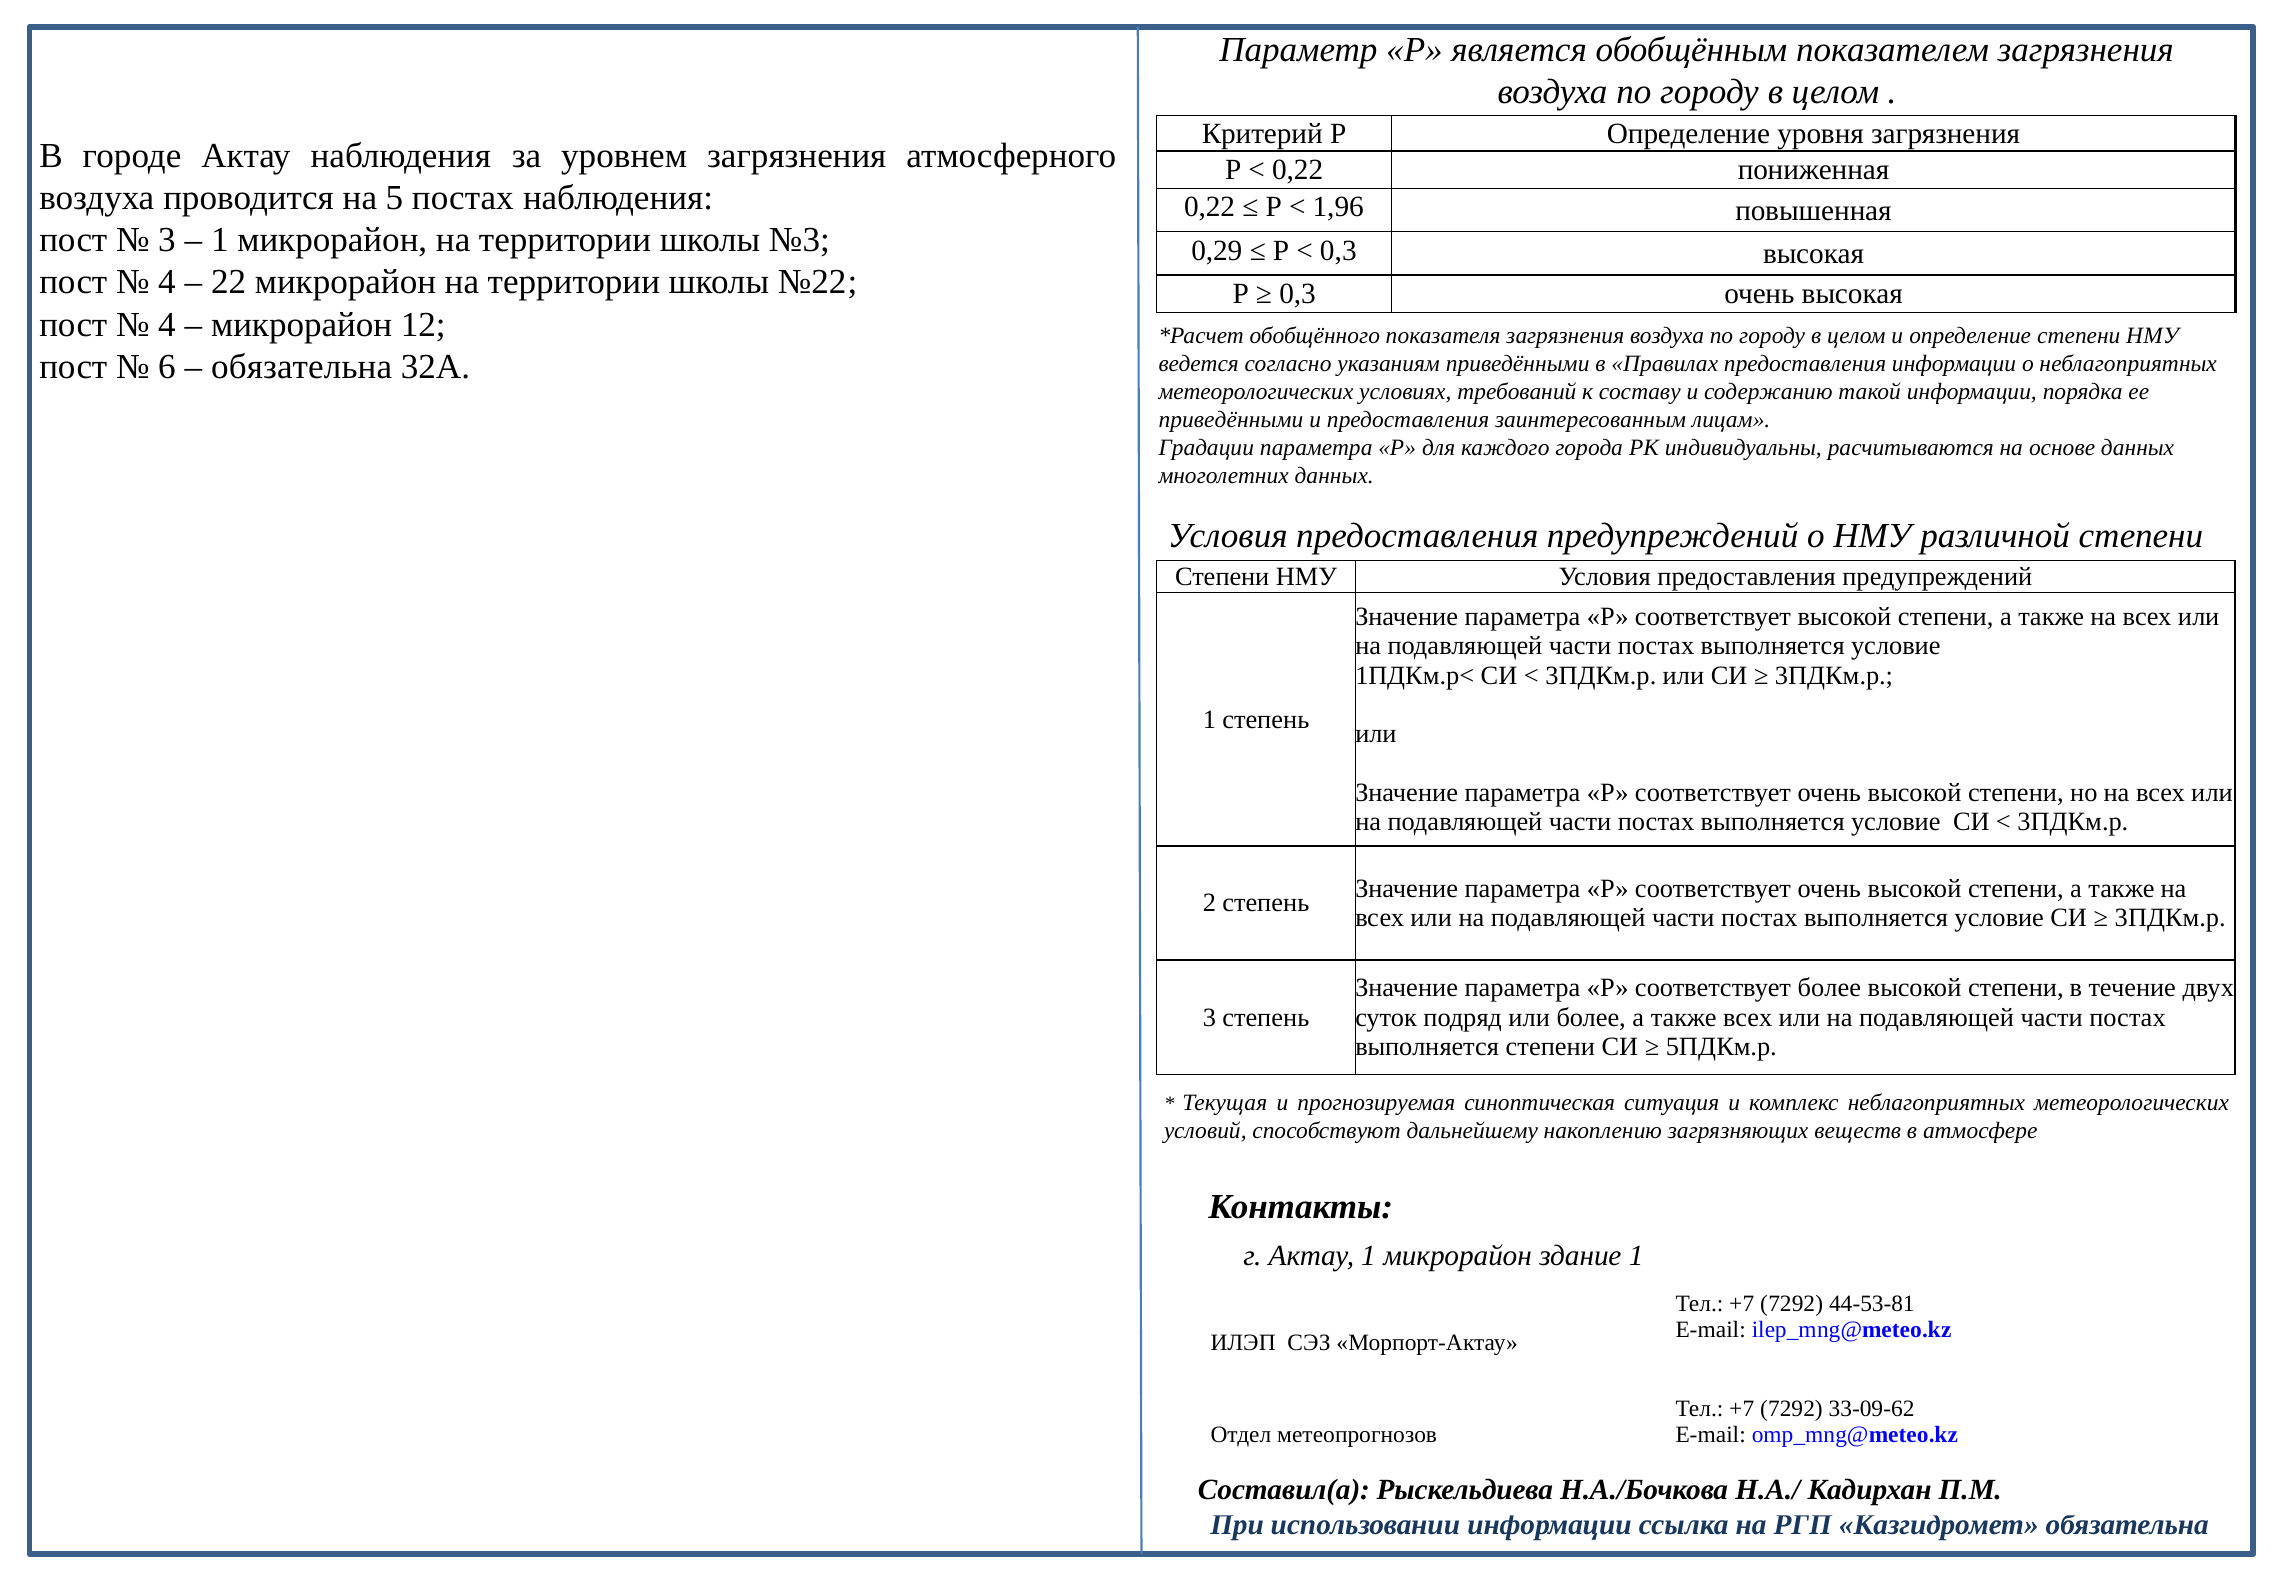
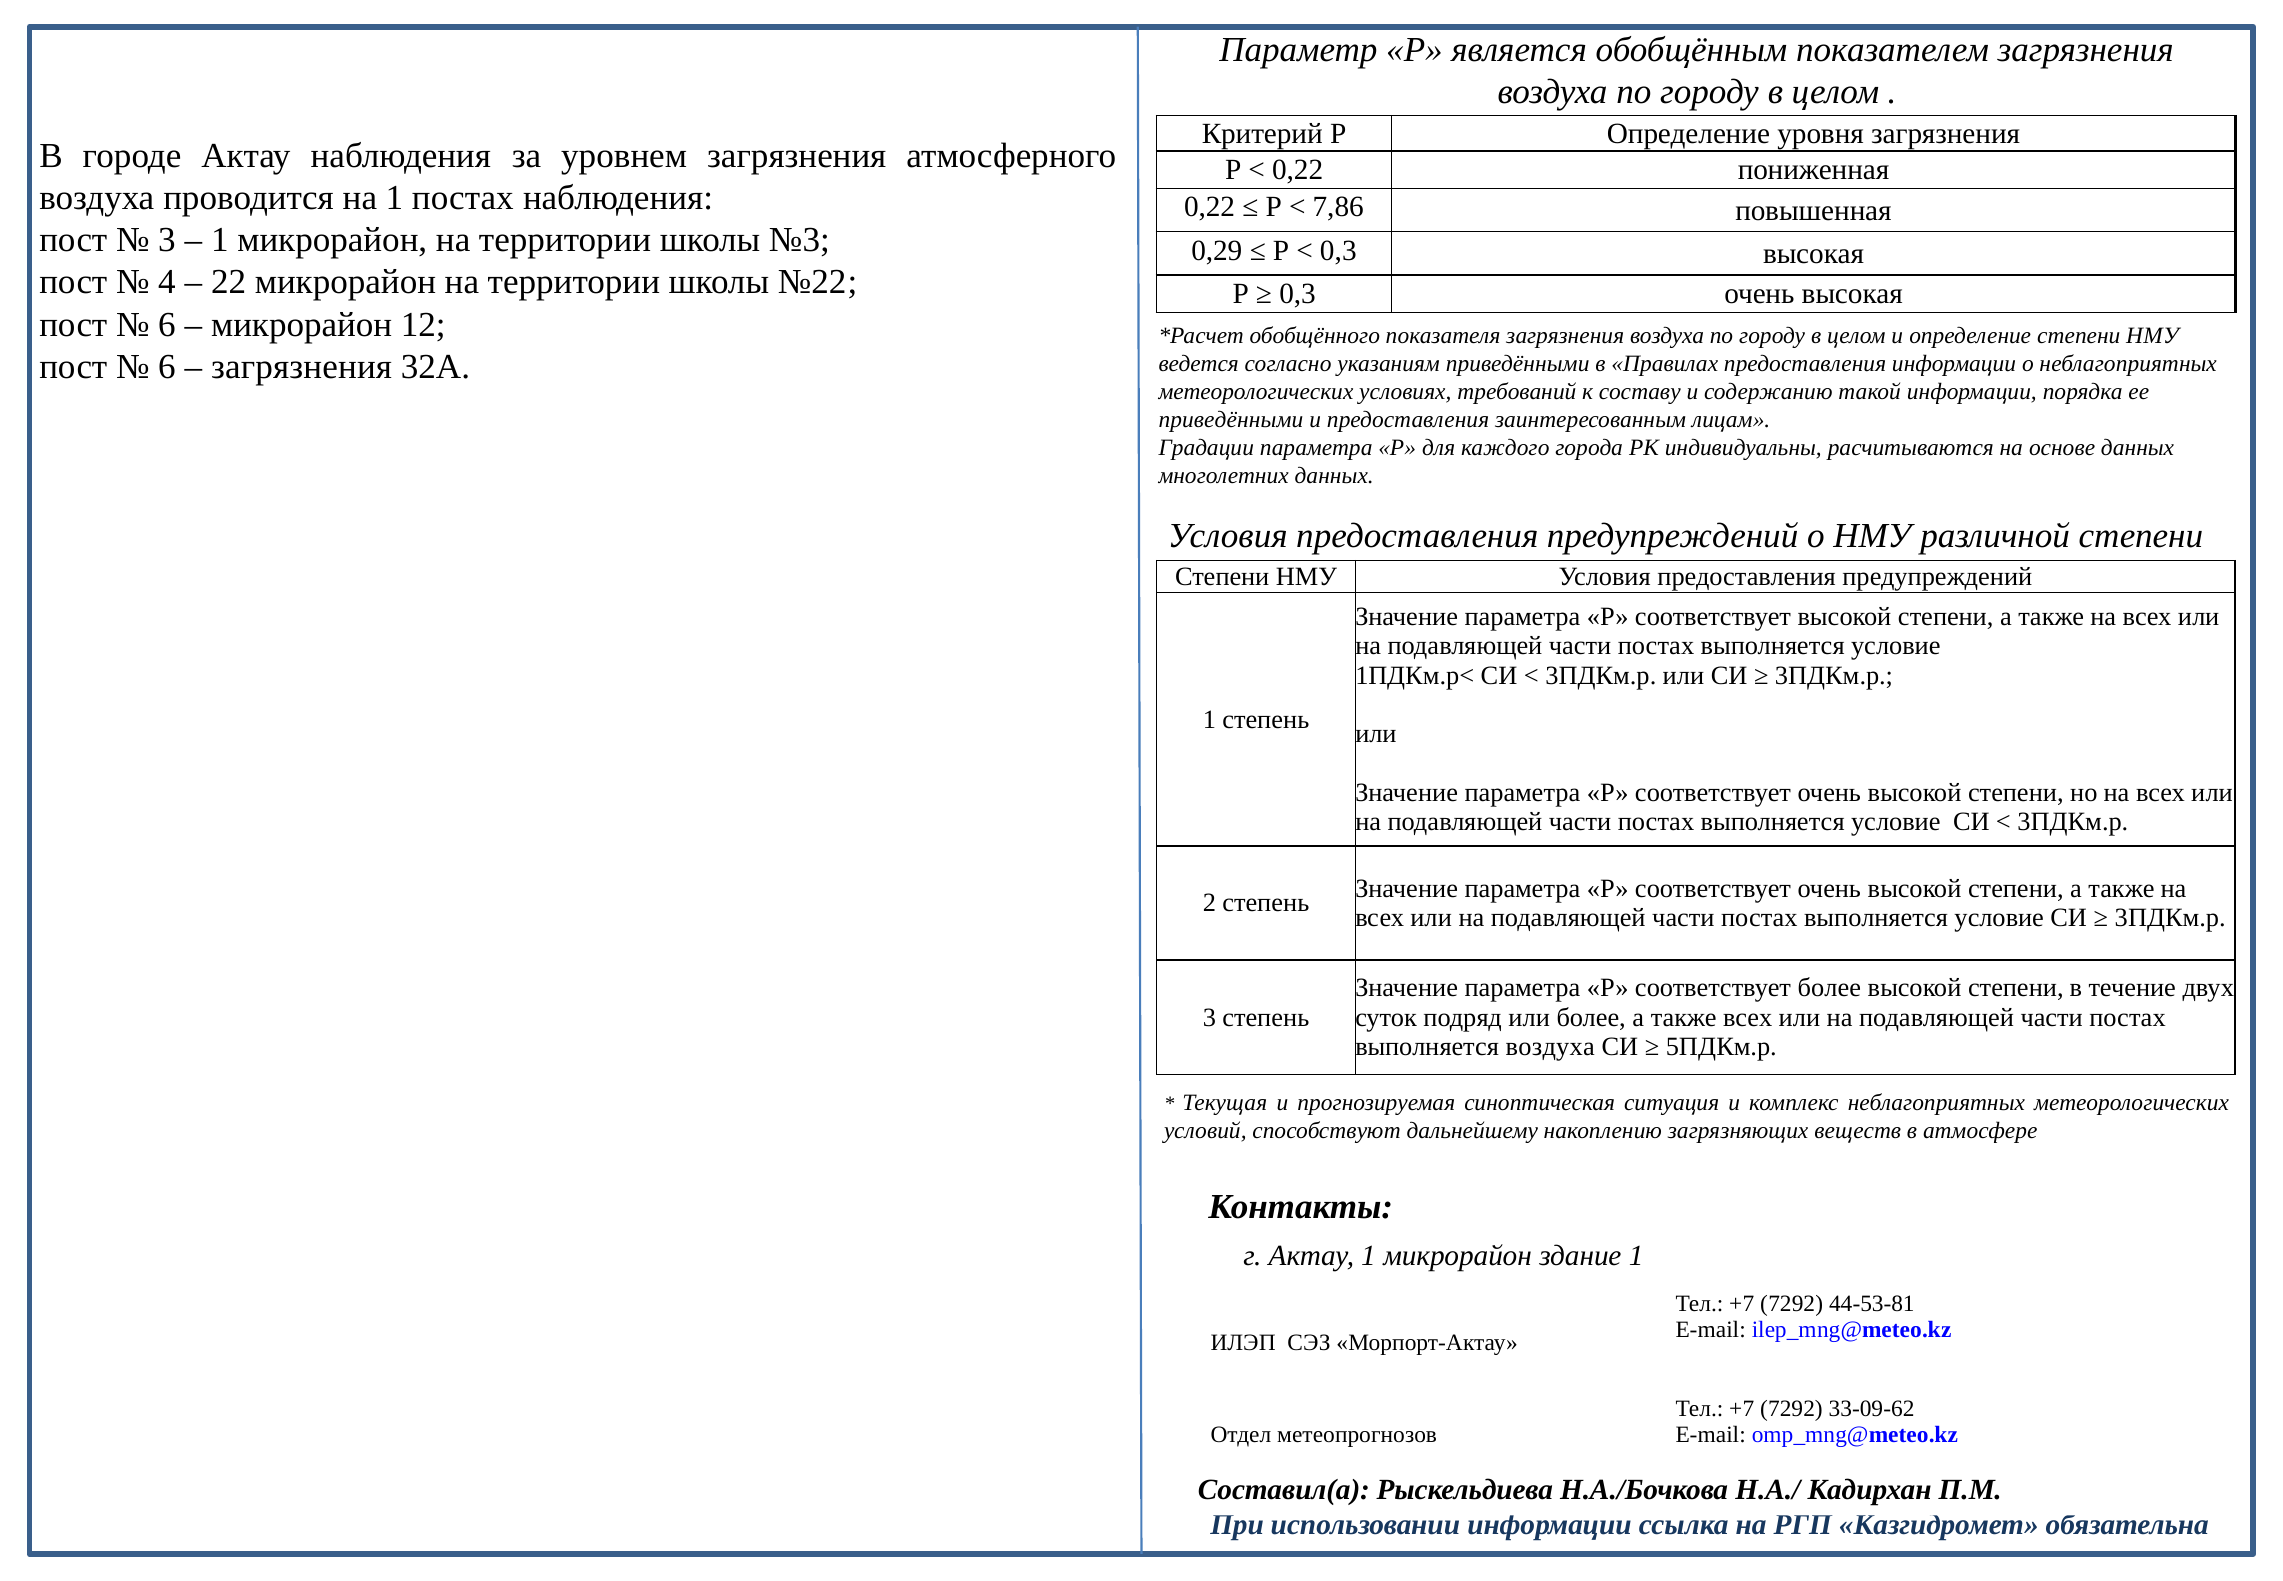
на 5: 5 -> 1
1,96: 1,96 -> 7,86
4 at (167, 324): 4 -> 6
обязательна at (302, 367): обязательна -> загрязнения
выполняется степени: степени -> воздуха
